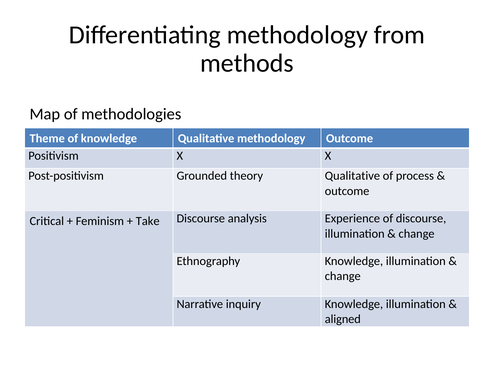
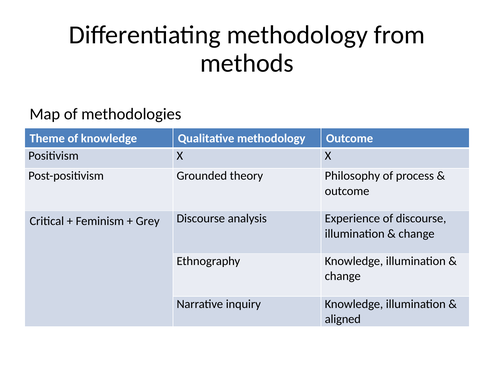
theory Qualitative: Qualitative -> Philosophy
Take: Take -> Grey
